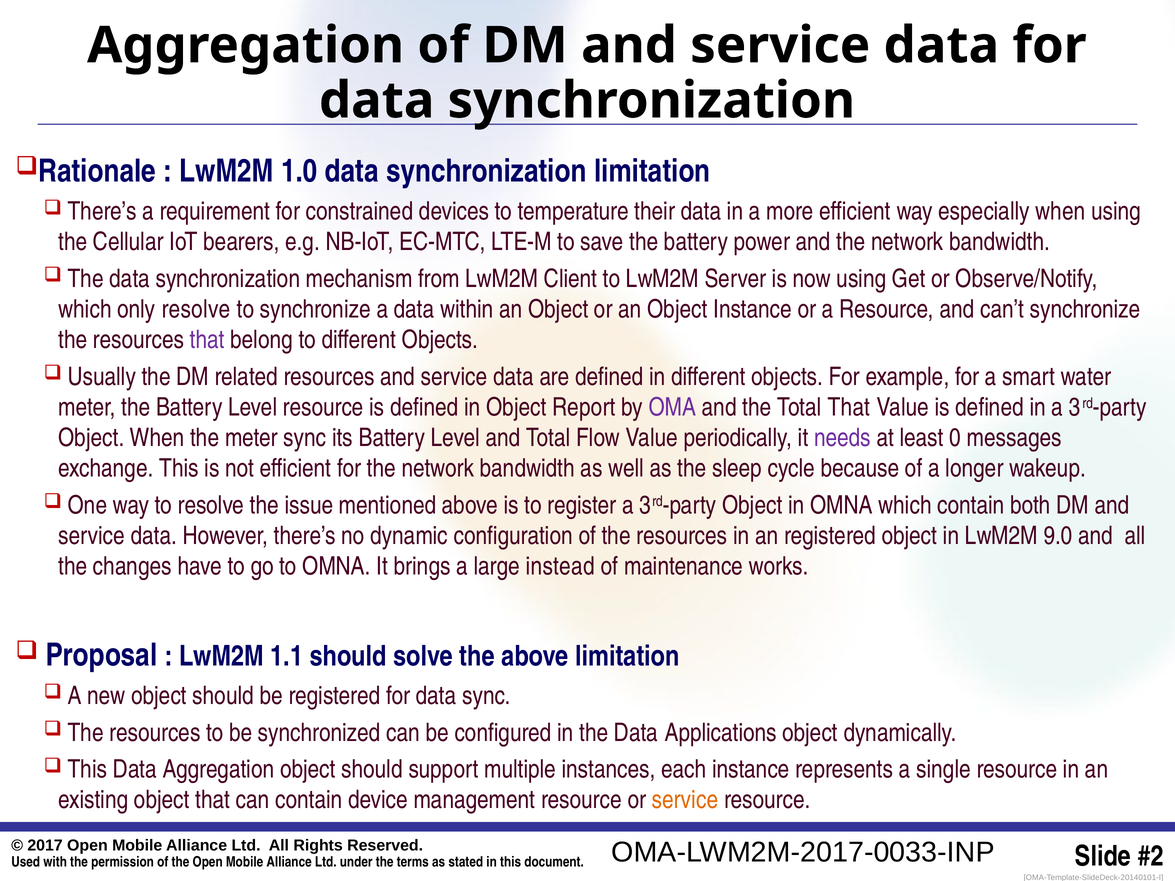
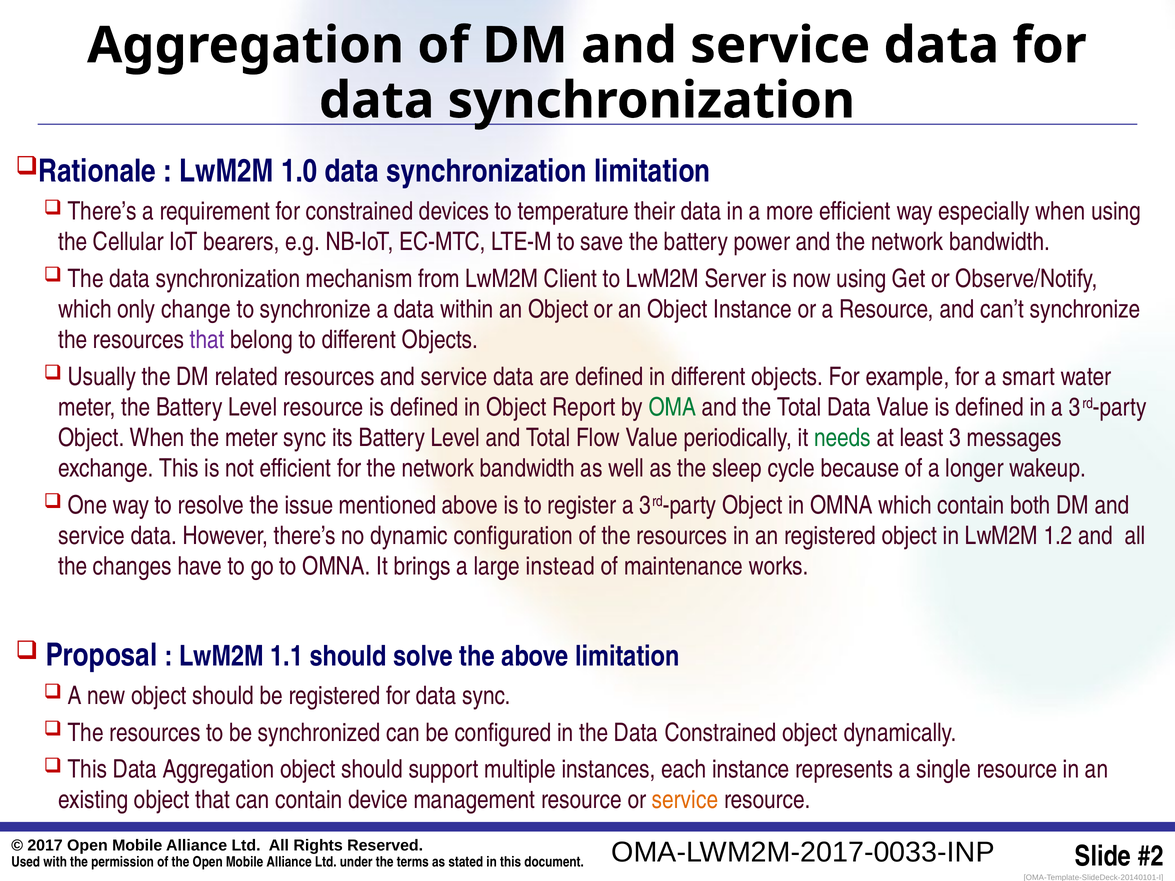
only resolve: resolve -> change
OMA colour: purple -> green
Total That: That -> Data
needs colour: purple -> green
0: 0 -> 3
9.0: 9.0 -> 1.2
Data Applications: Applications -> Constrained
